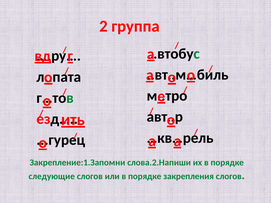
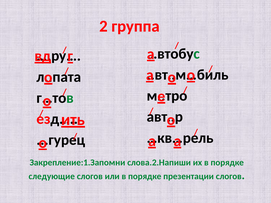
закрепления: закрепления -> презентации
